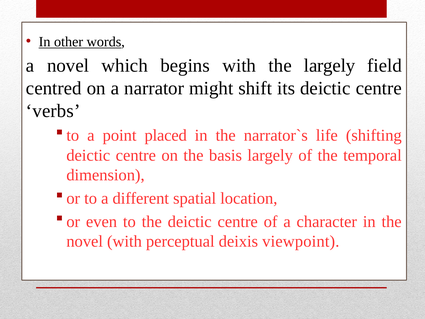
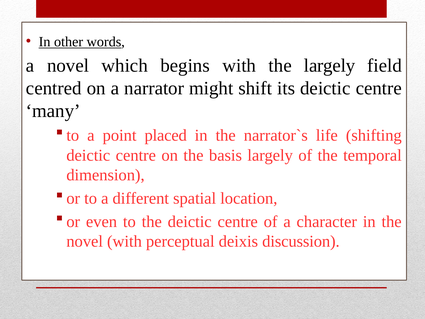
verbs: verbs -> many
viewpoint: viewpoint -> discussion
